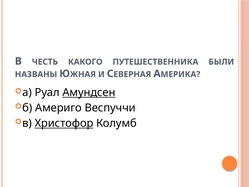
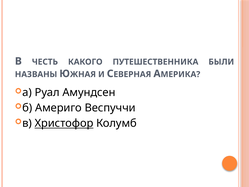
Амундсен underline: present -> none
